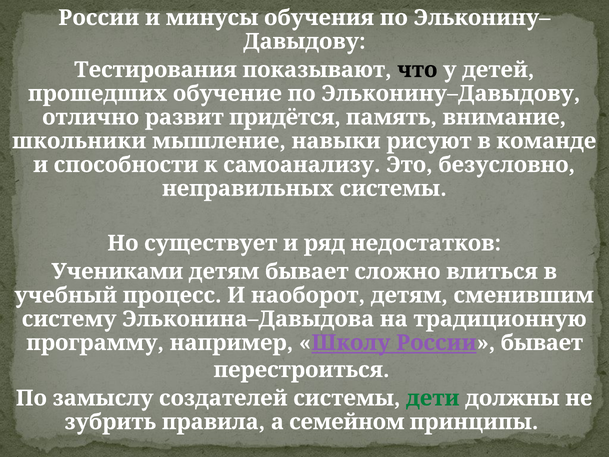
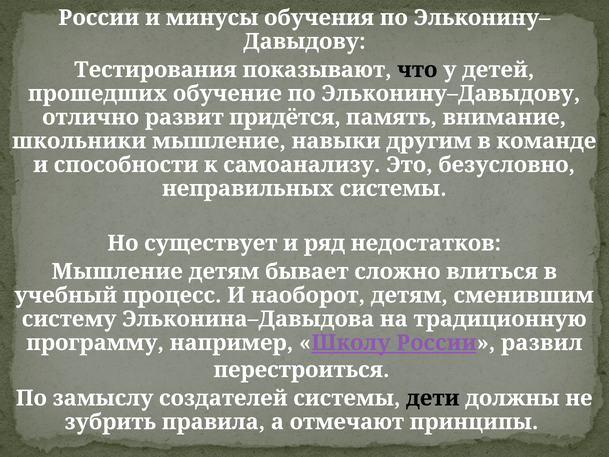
рисуют: рисуют -> другим
Учениками at (117, 271): Учениками -> Мышление
России бывает: бывает -> развил
дети colour: green -> black
семейном: семейном -> отмечают
